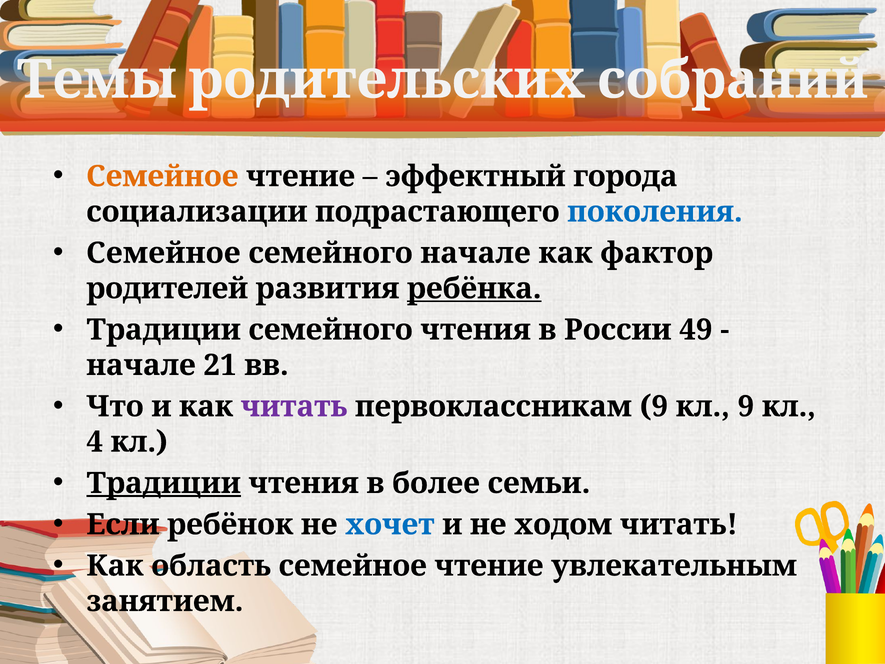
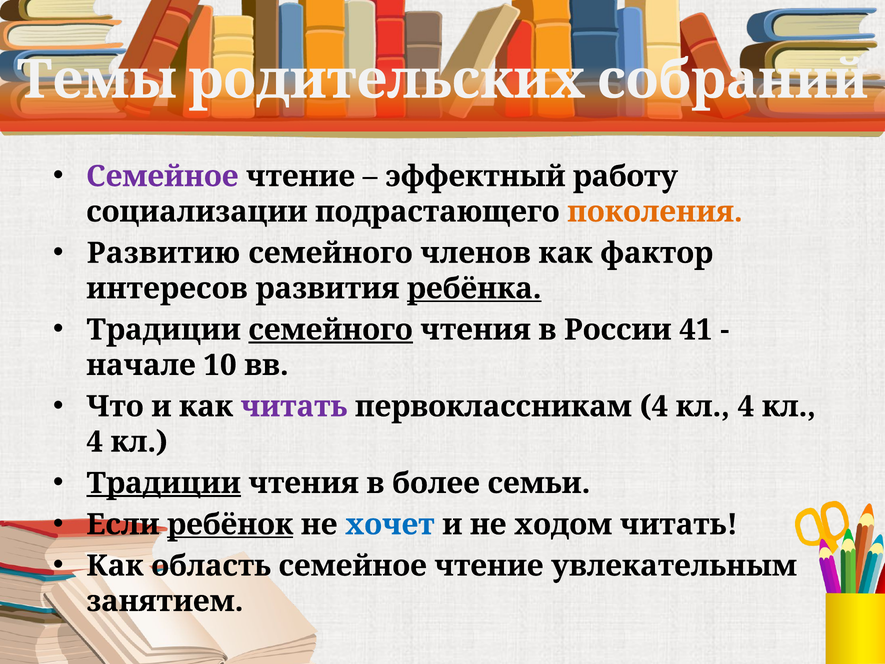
Семейное at (162, 176) colour: orange -> purple
города: города -> работу
поколения colour: blue -> orange
Семейное at (163, 253): Семейное -> Развитию
семейного начале: начале -> членов
родителей: родителей -> интересов
семейного at (331, 330) underline: none -> present
49: 49 -> 41
21: 21 -> 10
первоклассникам 9: 9 -> 4
9 at (746, 406): 9 -> 4
ребёнок underline: none -> present
